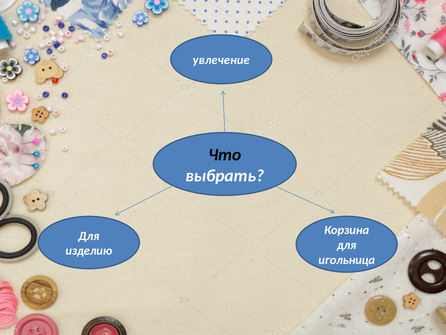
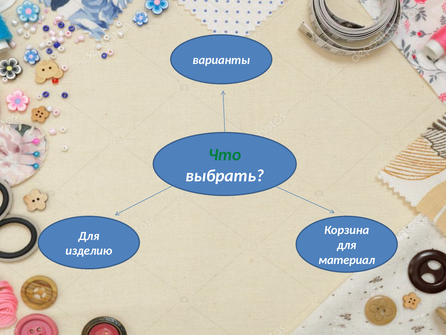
увлечение: увлечение -> варианты
Что colour: black -> green
игольница: игольница -> материал
